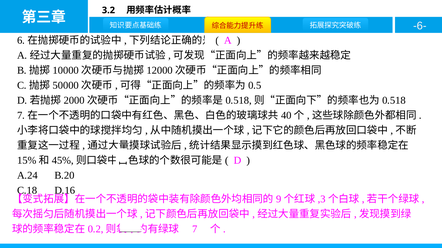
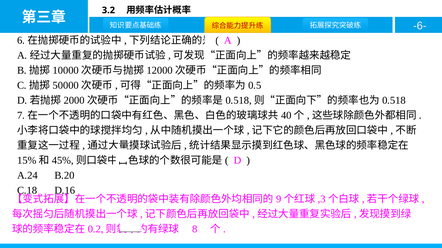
7: 7 -> 8
